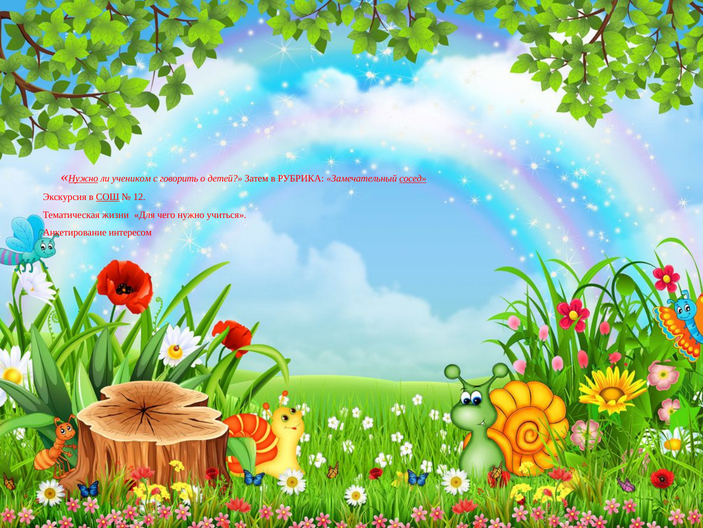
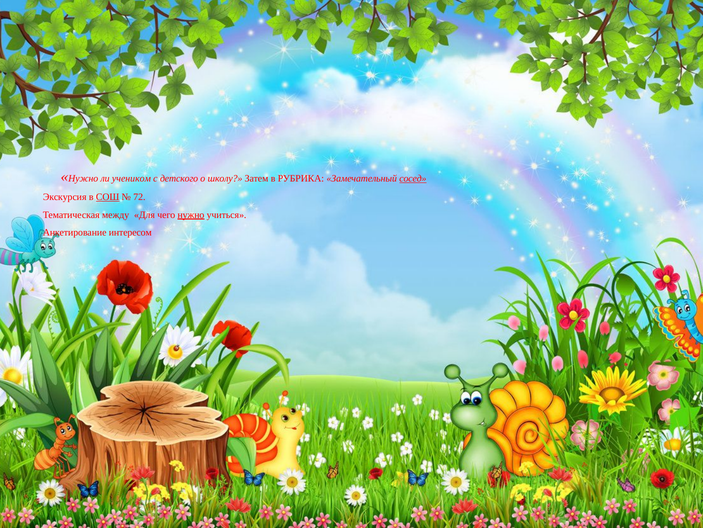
Нужно at (83, 178) underline: present -> none
говорить: говорить -> детского
детей: детей -> школу
12: 12 -> 72
жизни: жизни -> между
нужно at (191, 215) underline: none -> present
